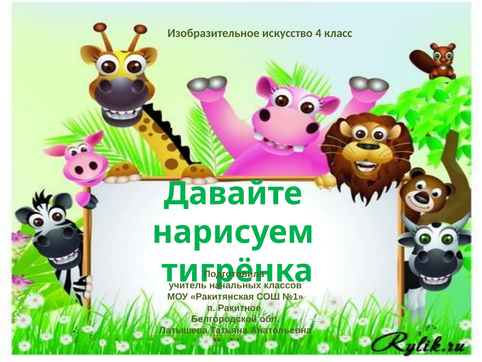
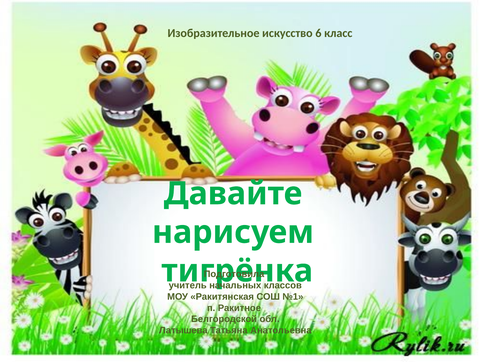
4: 4 -> 6
